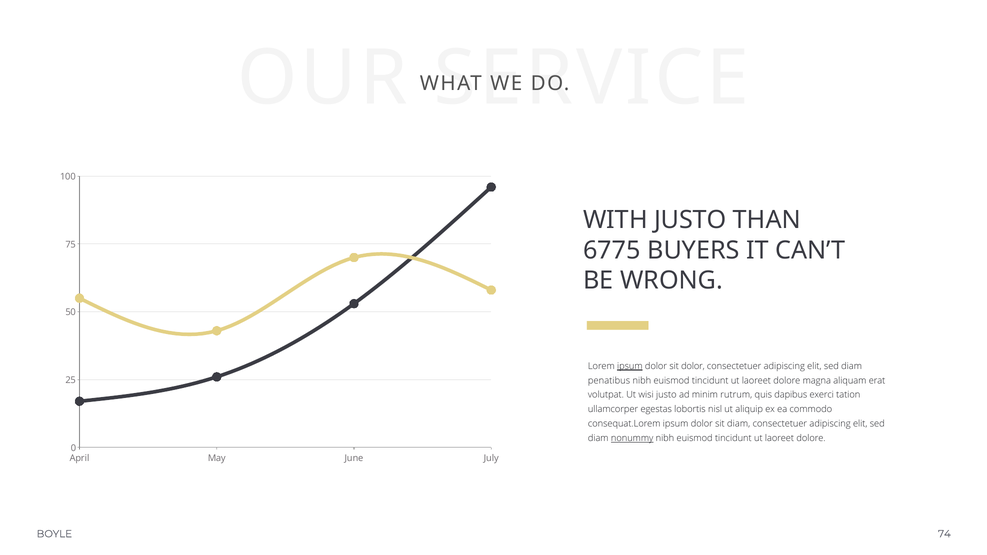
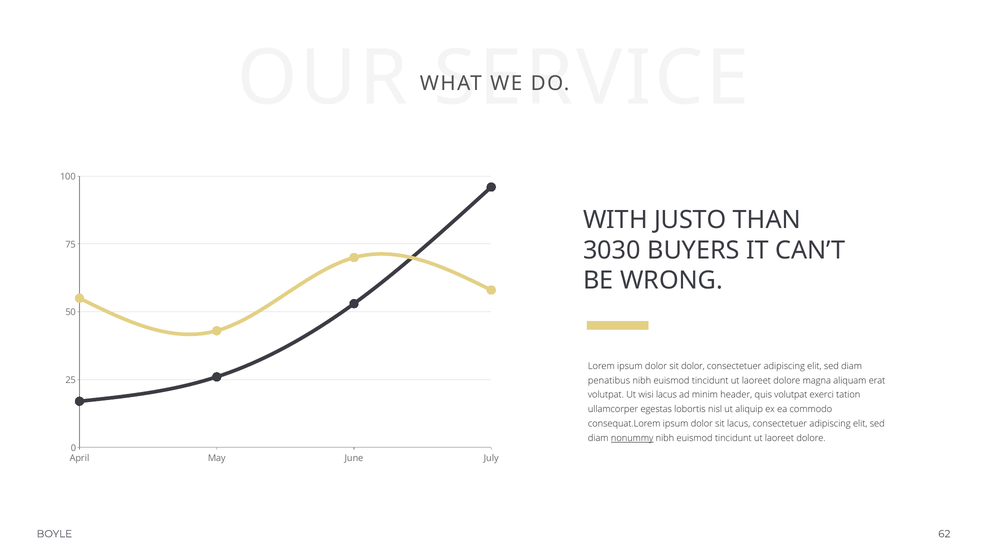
6775: 6775 -> 3030
ipsum at (630, 366) underline: present -> none
wisi justo: justo -> lacus
rutrum: rutrum -> header
quis dapibus: dapibus -> volutpat
sit diam: diam -> lacus
74: 74 -> 62
